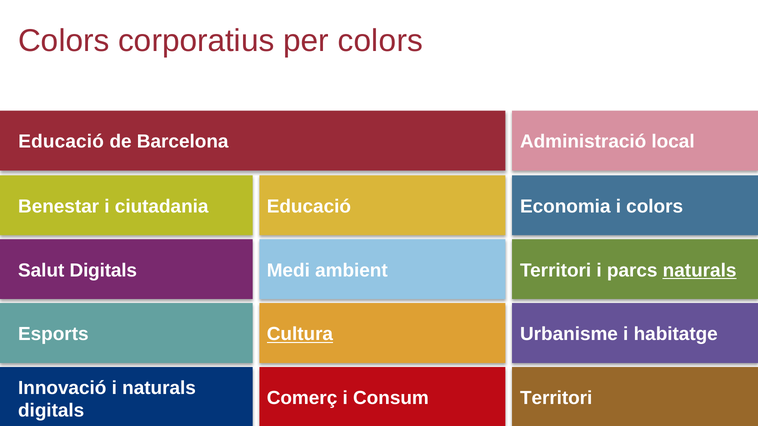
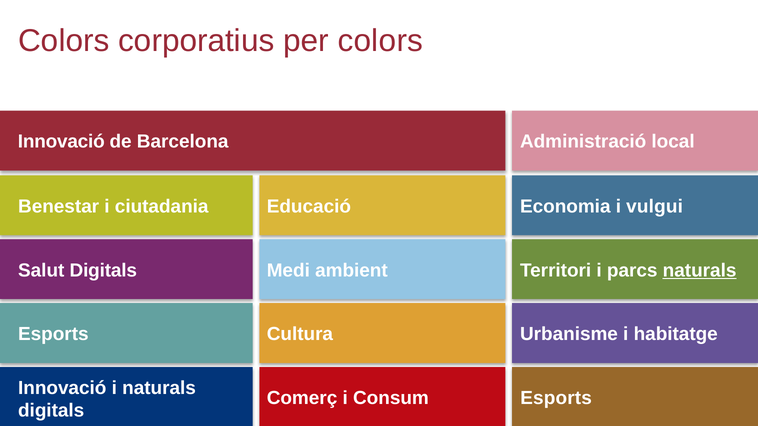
Educació at (61, 142): Educació -> Innovació
i colors: colors -> vulgui
Cultura underline: present -> none
Territori at (556, 399): Territori -> Esports
